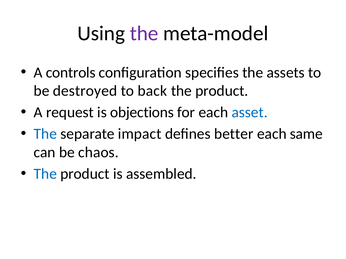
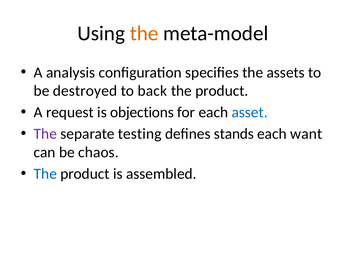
the at (144, 33) colour: purple -> orange
controls: controls -> analysis
The at (45, 134) colour: blue -> purple
impact: impact -> testing
better: better -> stands
same: same -> want
